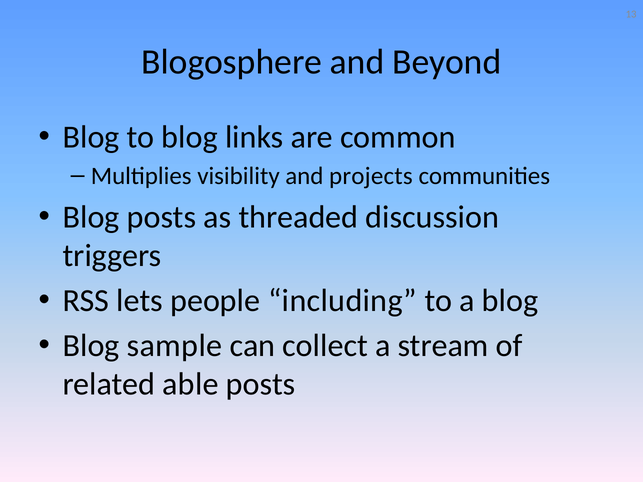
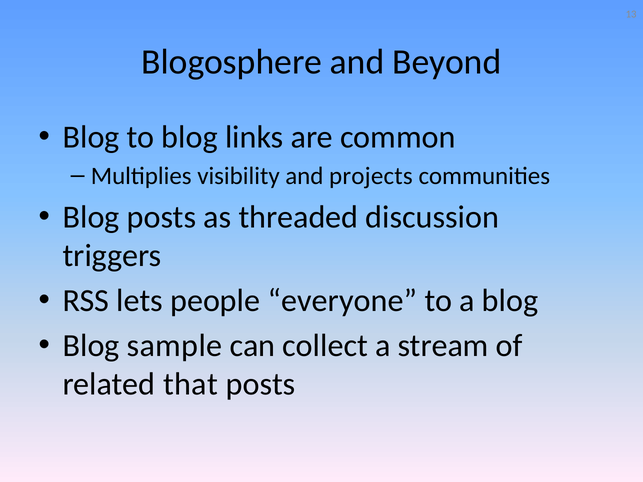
including: including -> everyone
able: able -> that
